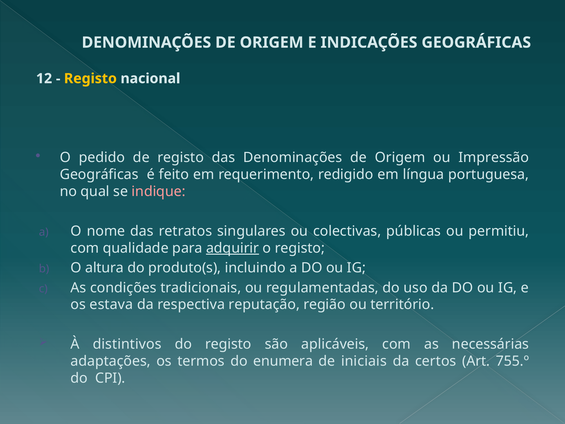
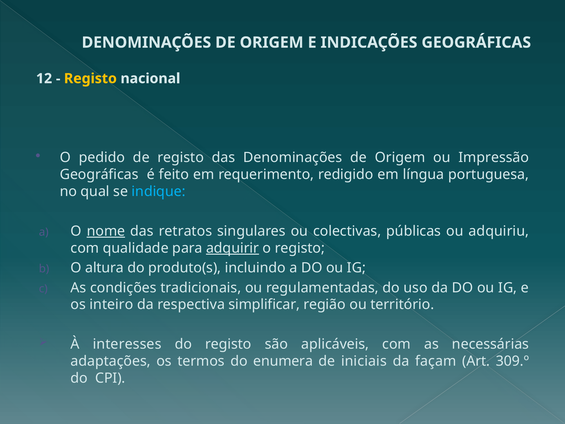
indique colour: pink -> light blue
nome underline: none -> present
permitiu: permitiu -> adquiriu
estava: estava -> inteiro
reputação: reputação -> simplificar
distintivos: distintivos -> interesses
certos: certos -> façam
755.º: 755.º -> 309.º
